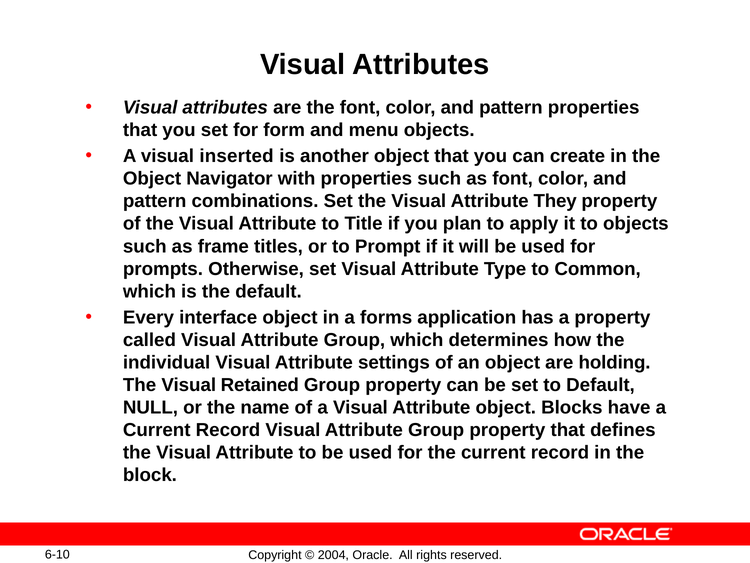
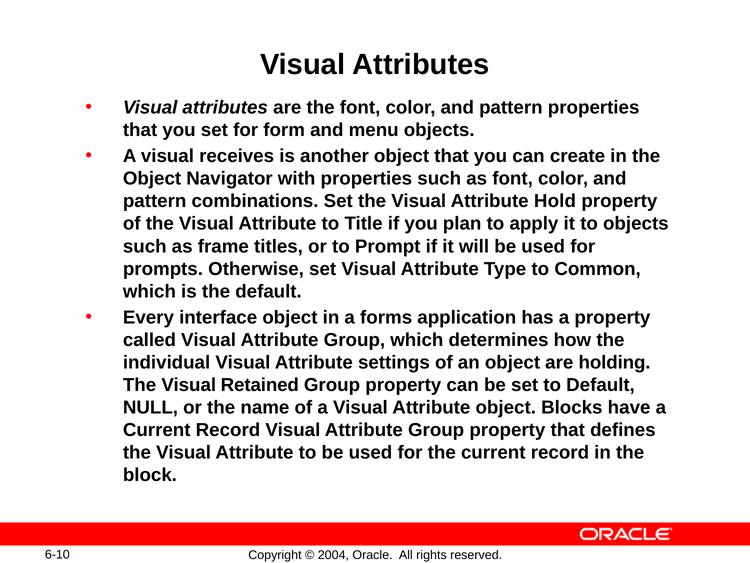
inserted: inserted -> receives
They: They -> Hold
